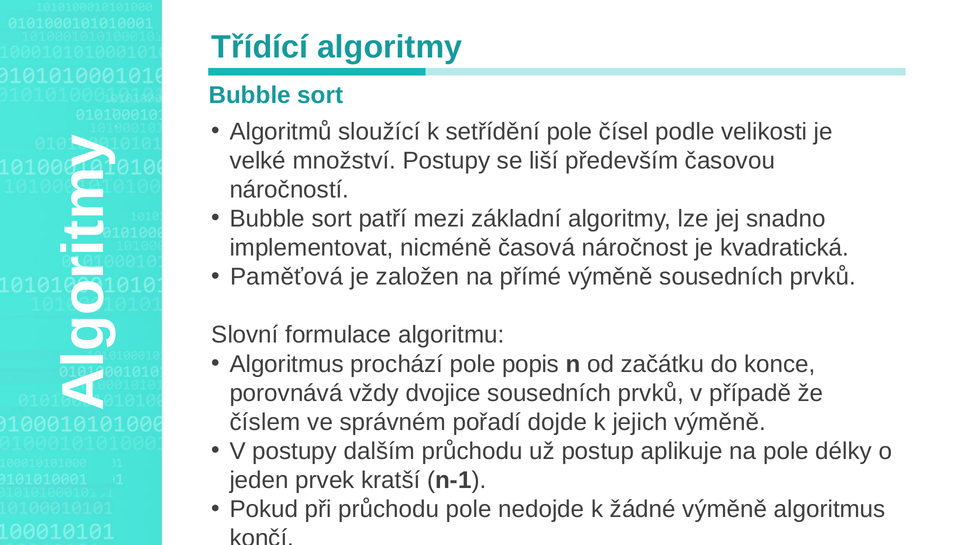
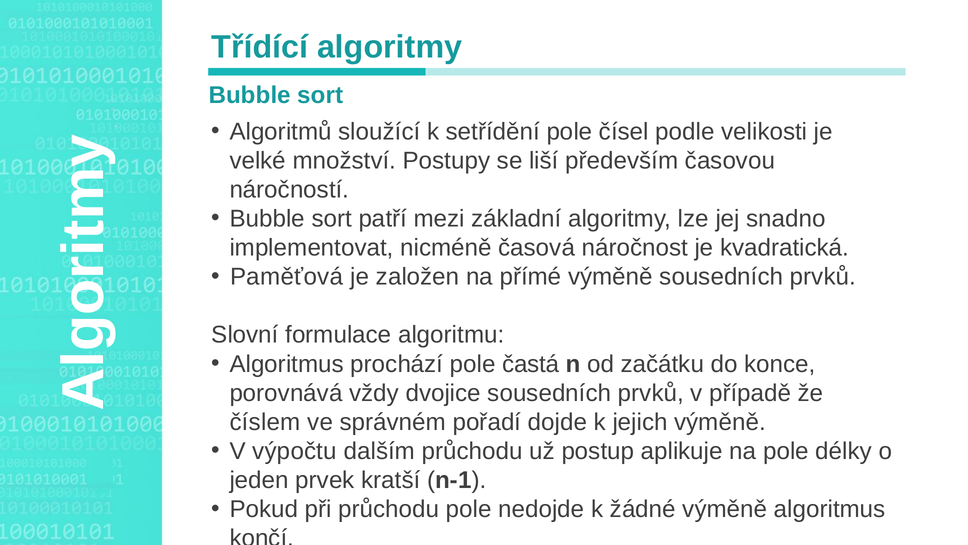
popis: popis -> častá
V postupy: postupy -> výpočtu
